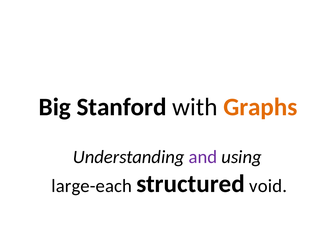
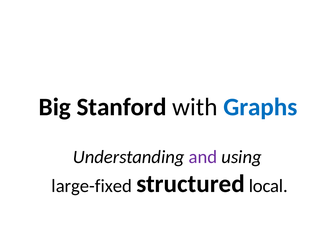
Graphs colour: orange -> blue
large-each: large-each -> large-fixed
void: void -> local
